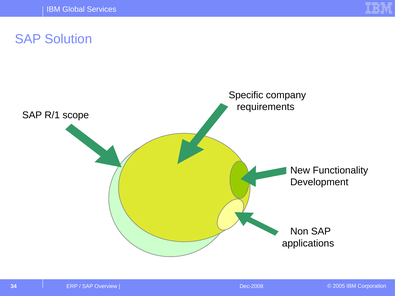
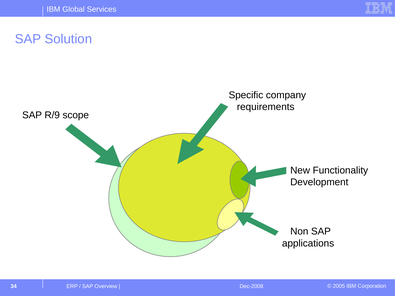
R/1: R/1 -> R/9
